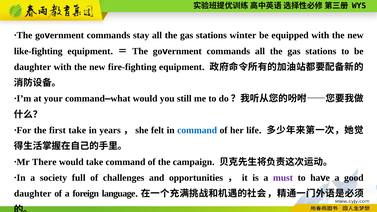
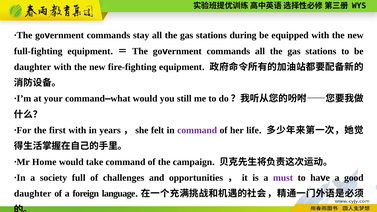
winter: winter -> during
like-fighting: like-fighting -> full-fighting
first take: take -> with
command at (197, 130) colour: blue -> purple
There: There -> Home
